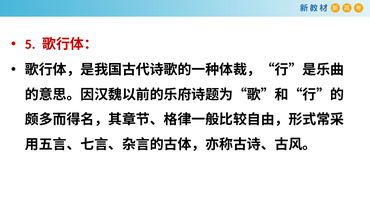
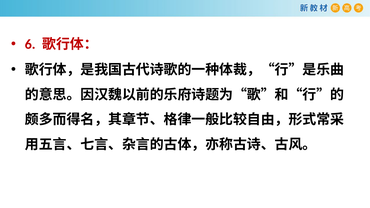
5: 5 -> 6
